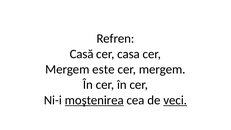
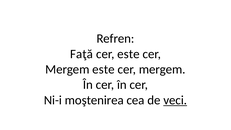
Casă: Casă -> Faţă
cer casa: casa -> este
moştenirea underline: present -> none
